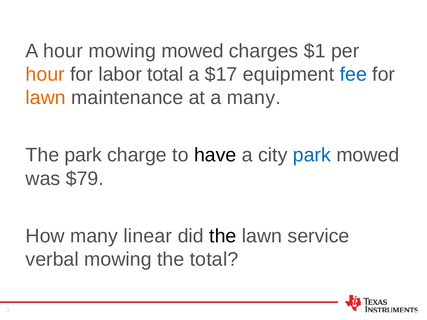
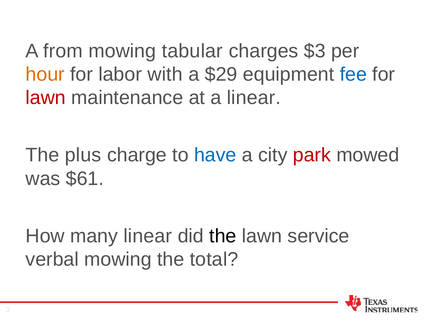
A hour: hour -> from
mowing mowed: mowed -> tabular
$1: $1 -> $3
labor total: total -> with
$17: $17 -> $29
lawn at (46, 98) colour: orange -> red
a many: many -> linear
The park: park -> plus
have colour: black -> blue
park at (312, 155) colour: blue -> red
$79: $79 -> $61
